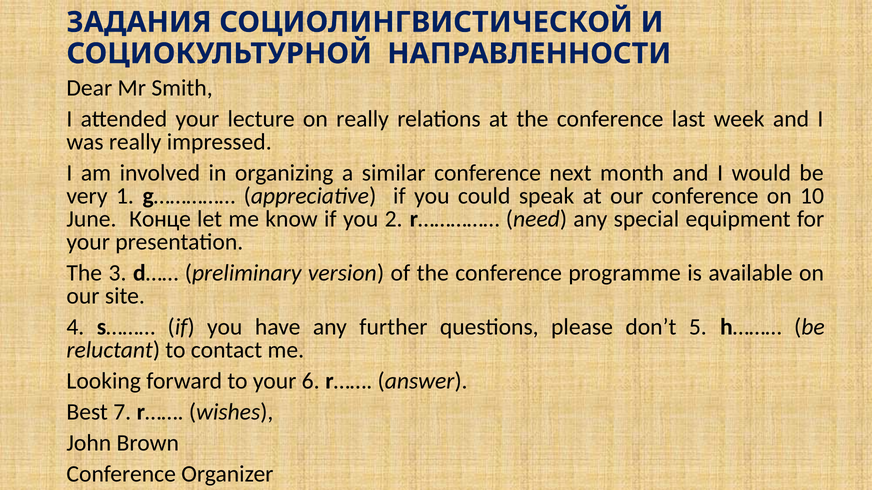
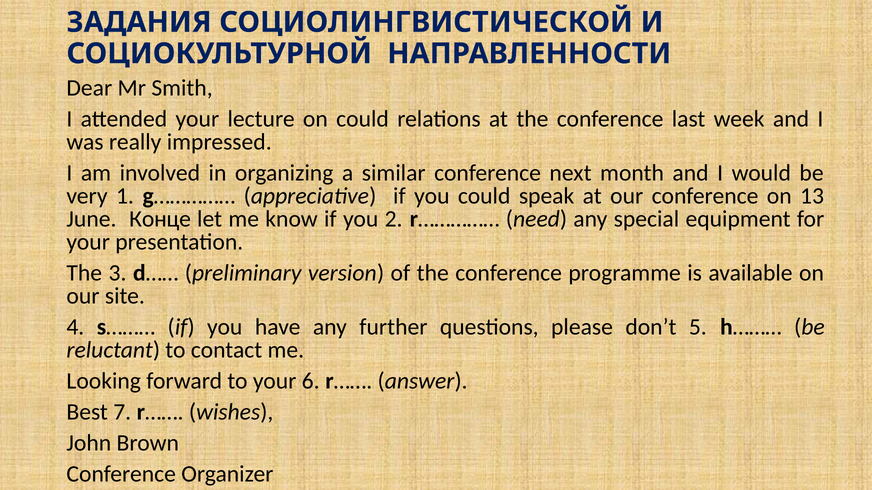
on really: really -> could
10: 10 -> 13
